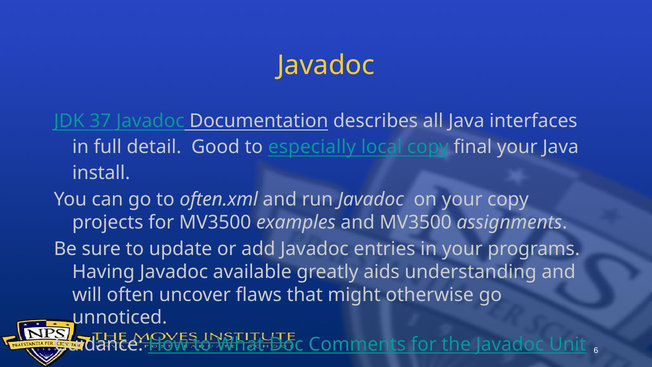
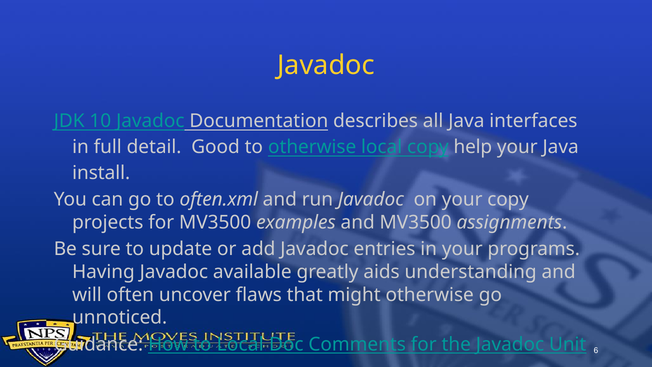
37: 37 -> 10
to especially: especially -> otherwise
final: final -> help
to What: What -> Local
